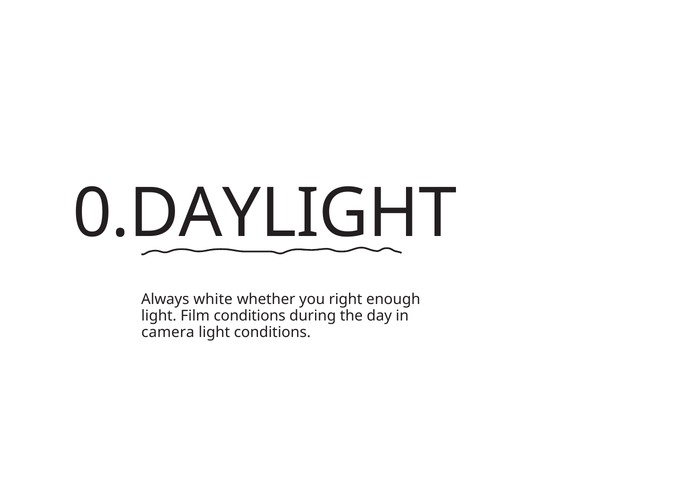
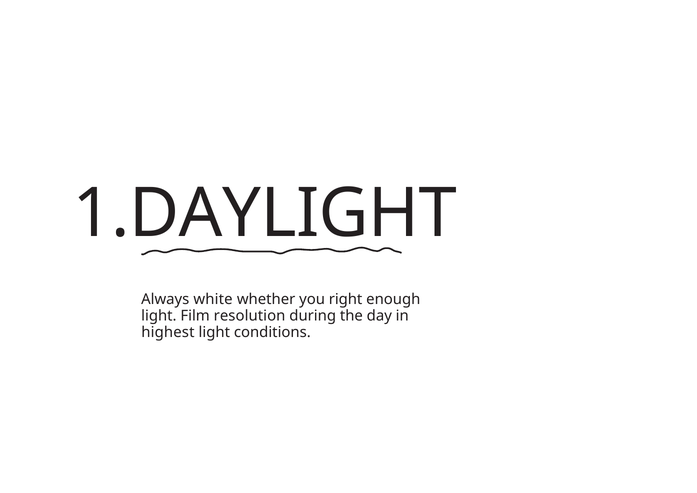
0.DAYLIGHT: 0.DAYLIGHT -> 1.DAYLIGHT
Film conditions: conditions -> resolution
camera: camera -> highest
